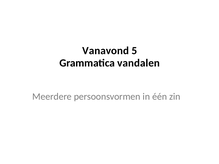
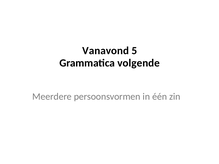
vandalen: vandalen -> volgende
